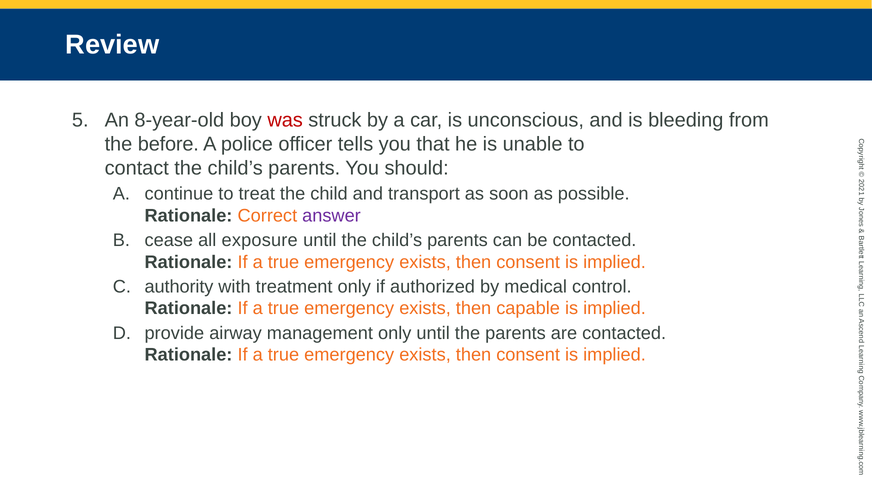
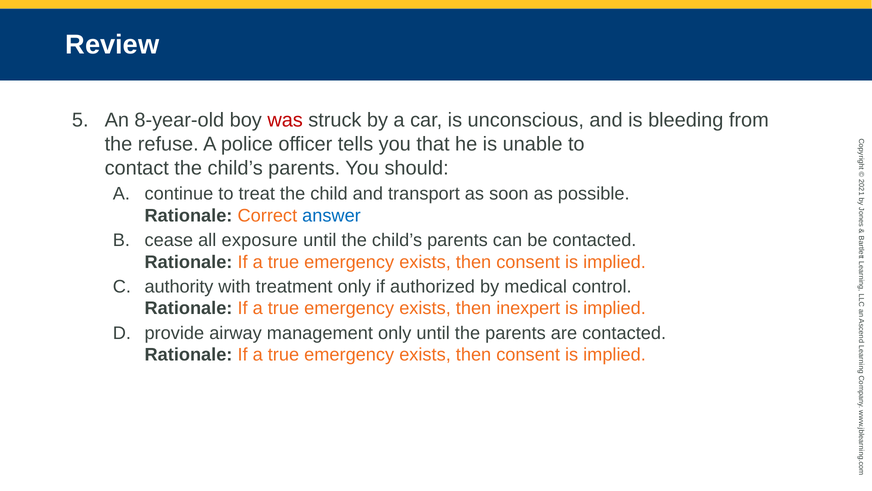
before: before -> refuse
answer colour: purple -> blue
capable: capable -> inexpert
